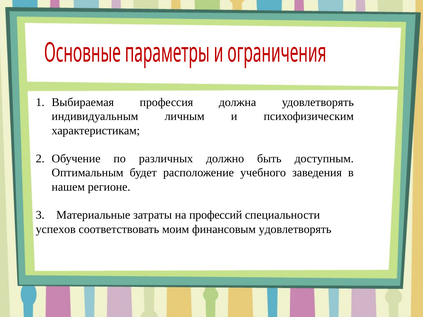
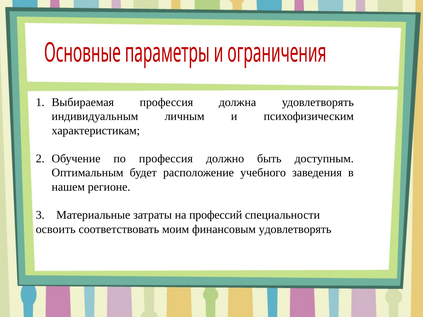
по различных: различных -> профессия
успехов: успехов -> освоить
